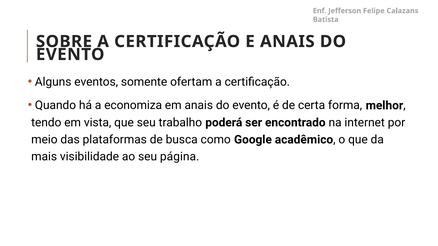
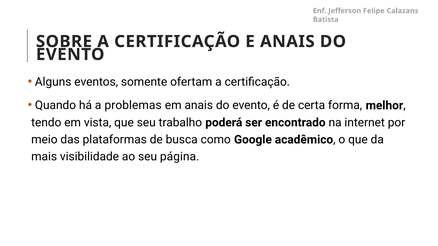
economiza: economiza -> problemas
